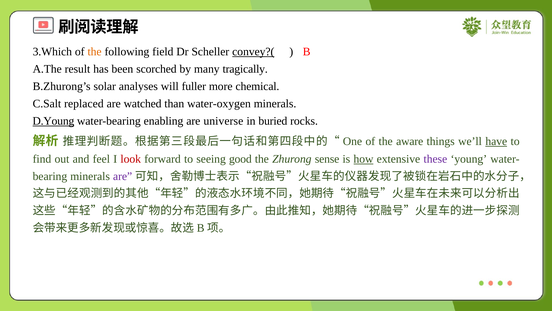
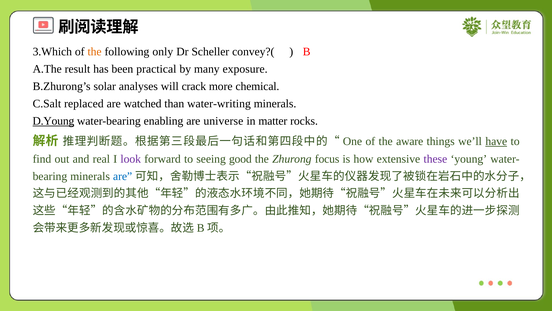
field: field -> only
convey?( underline: present -> none
scorched: scorched -> practical
tragically: tragically -> exposure
fuller: fuller -> crack
water-oxygen: water-oxygen -> water-writing
buried: buried -> matter
feel: feel -> real
look colour: red -> purple
sense: sense -> focus
how underline: present -> none
are at (123, 176) colour: purple -> blue
